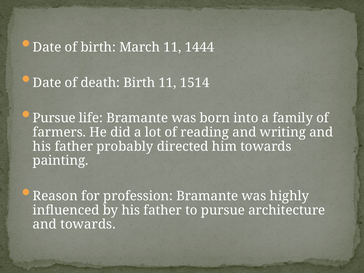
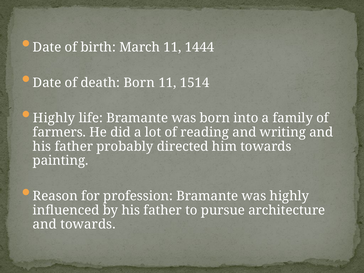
death Birth: Birth -> Born
Pursue at (54, 118): Pursue -> Highly
